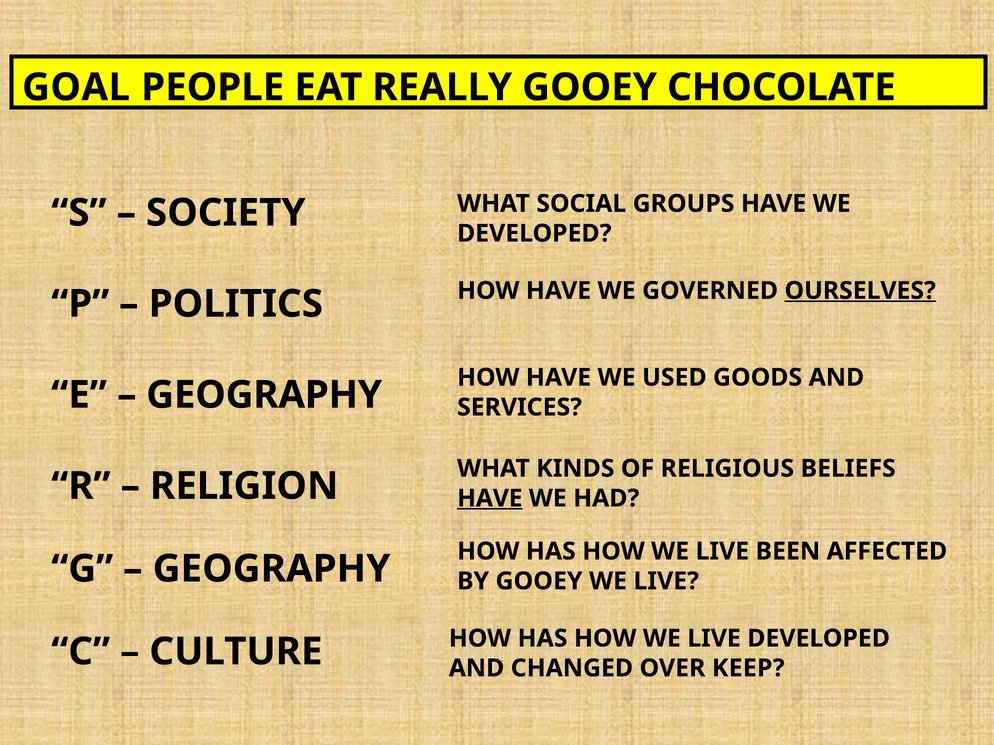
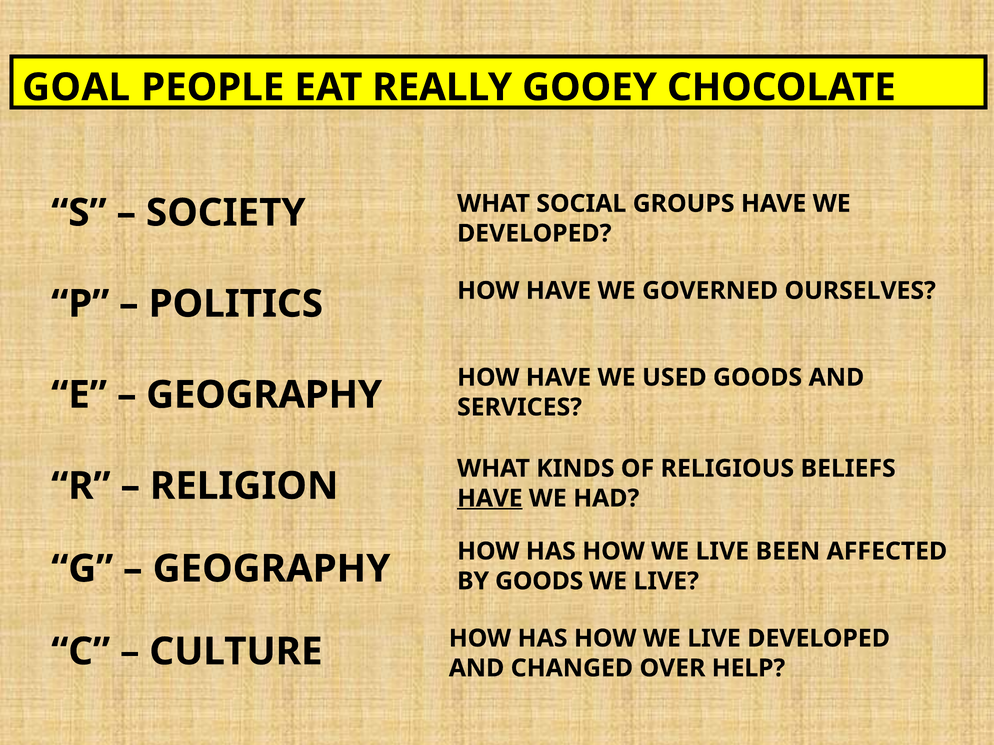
OURSELVES underline: present -> none
BY GOOEY: GOOEY -> GOODS
KEEP: KEEP -> HELP
